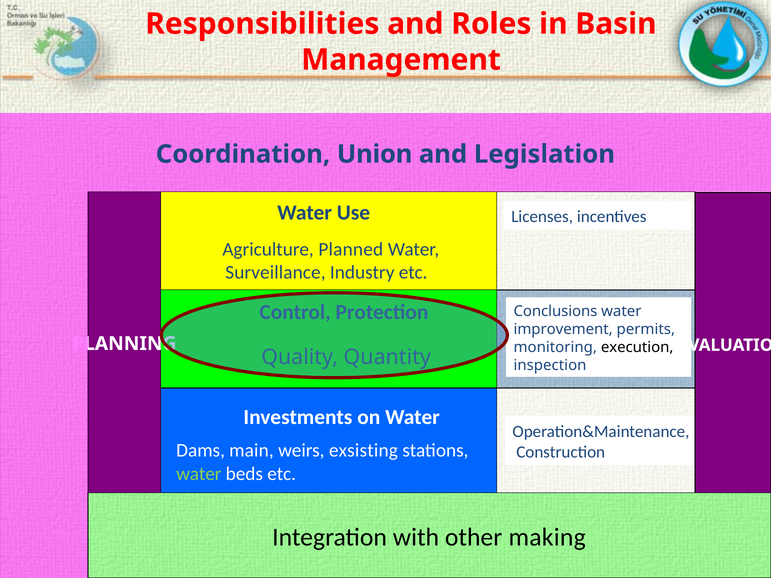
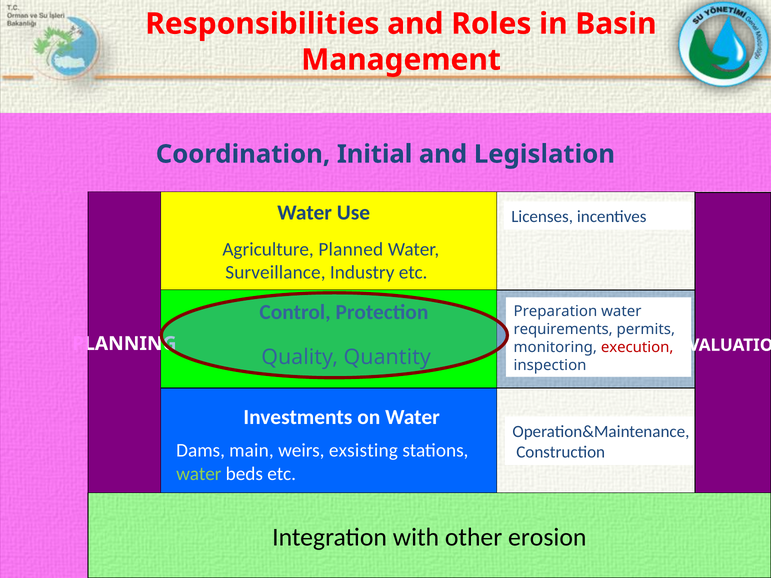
Union: Union -> Initial
Conclusions: Conclusions -> Preparation
improvement: improvement -> requirements
execution colour: black -> red
making: making -> erosion
